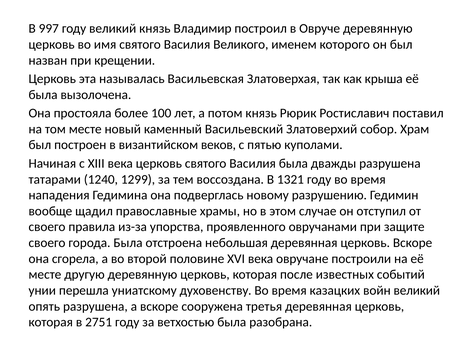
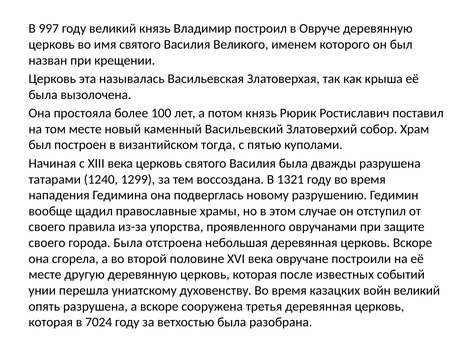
веков: веков -> тогда
2751: 2751 -> 7024
